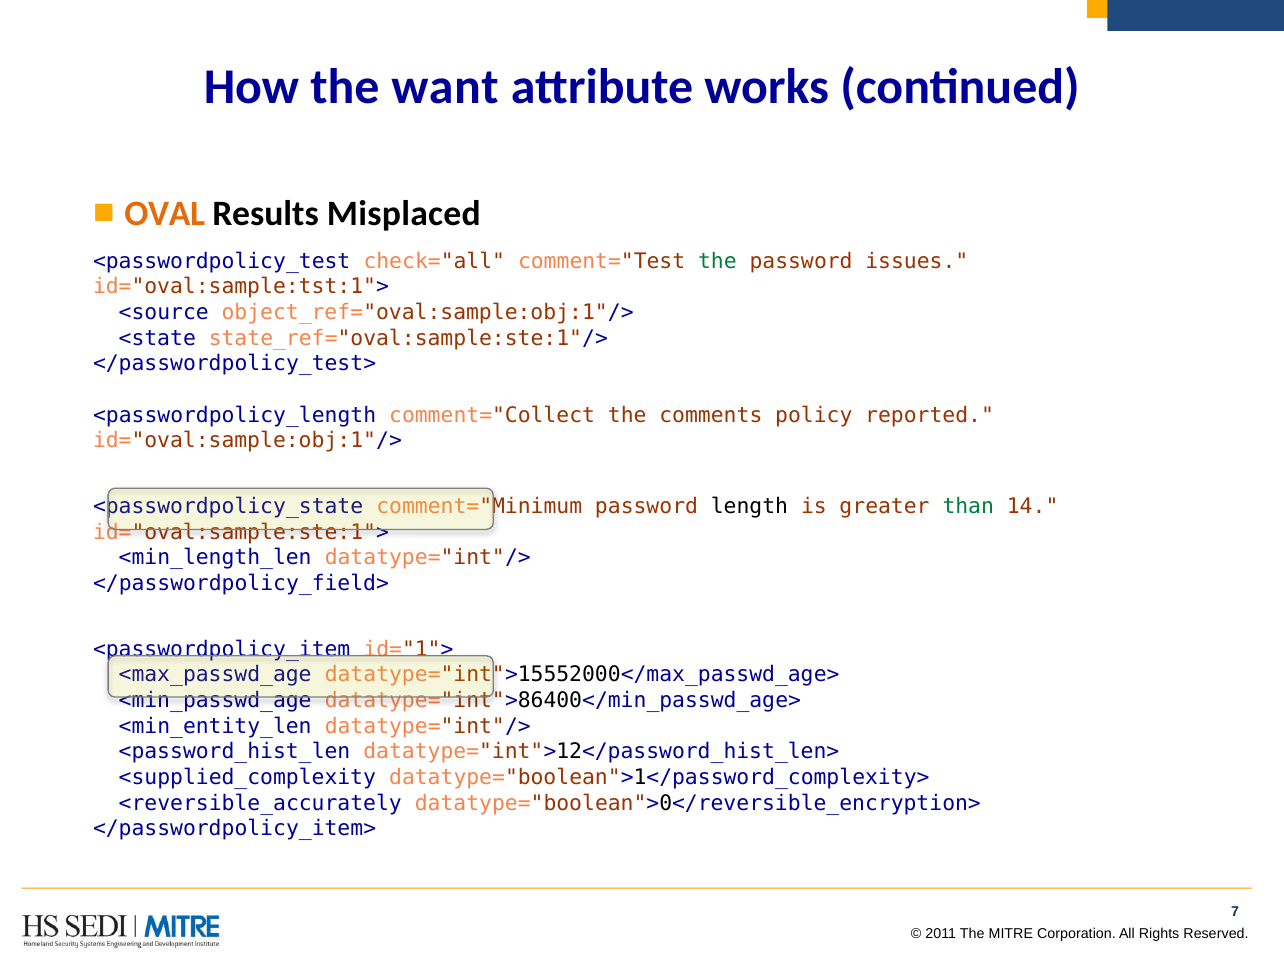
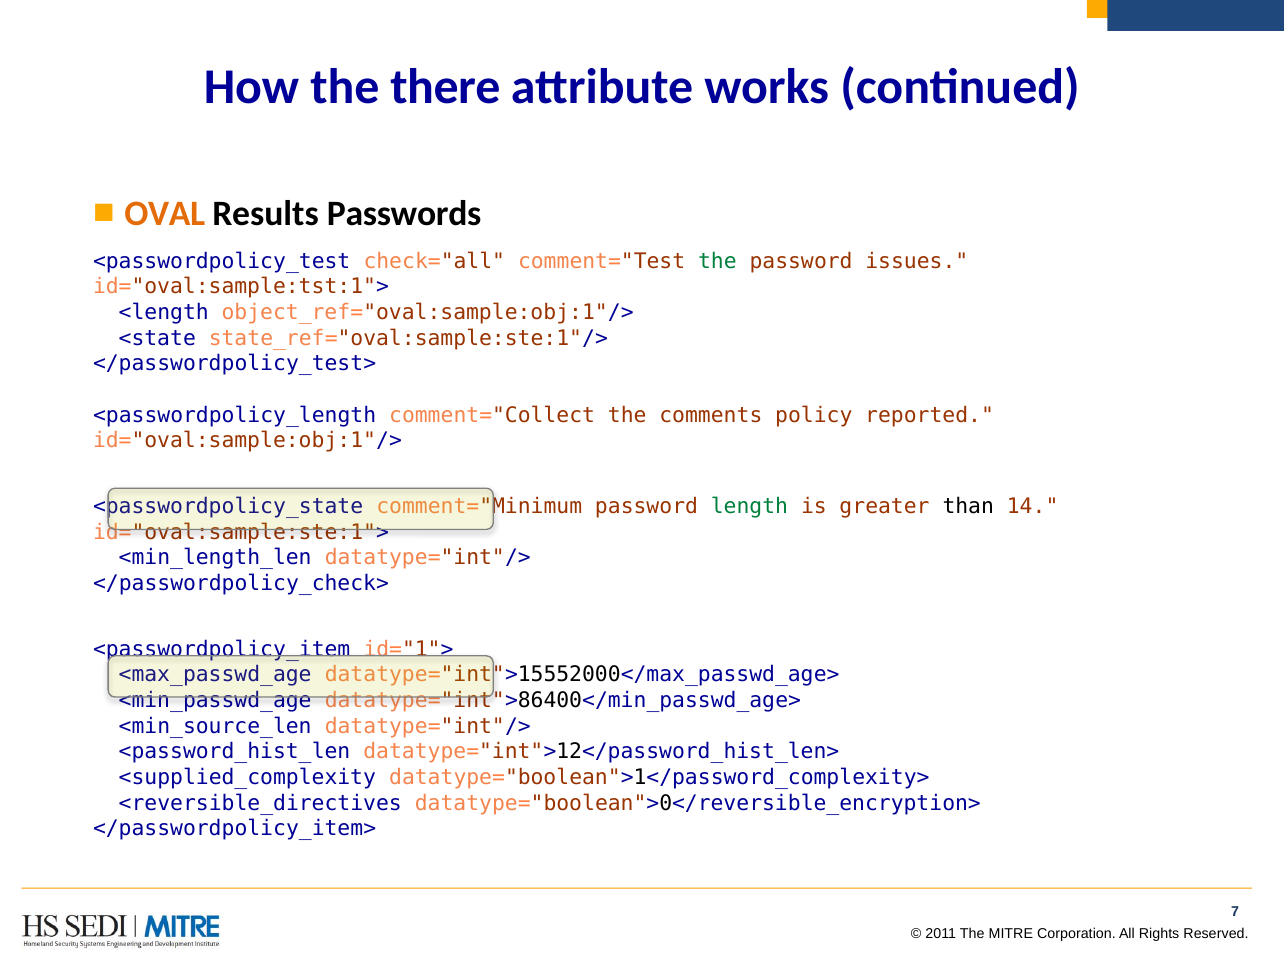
want: want -> there
Misplaced: Misplaced -> Passwords
<source: <source -> <length
length colour: black -> green
than colour: green -> black
</passwordpolicy_field>: </passwordpolicy_field> -> </passwordpolicy_check>
<min_entity_len: <min_entity_len -> <min_source_len
<reversible_accurately: <reversible_accurately -> <reversible_directives
